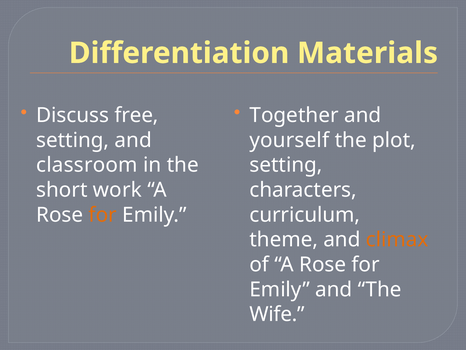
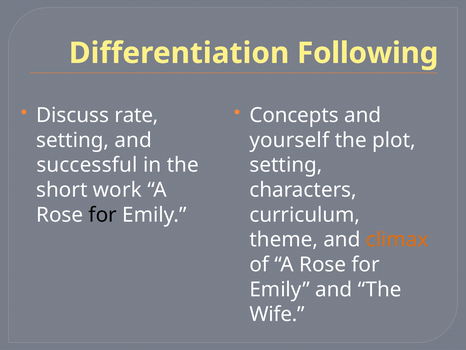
Materials: Materials -> Following
free: free -> rate
Together: Together -> Concepts
classroom: classroom -> successful
for at (103, 215) colour: orange -> black
